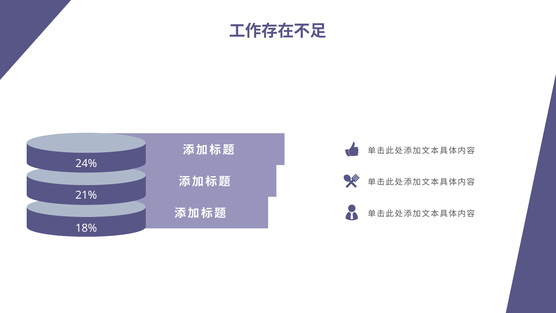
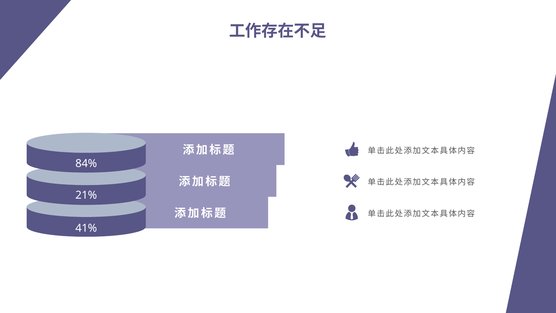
24%: 24% -> 84%
18%: 18% -> 41%
